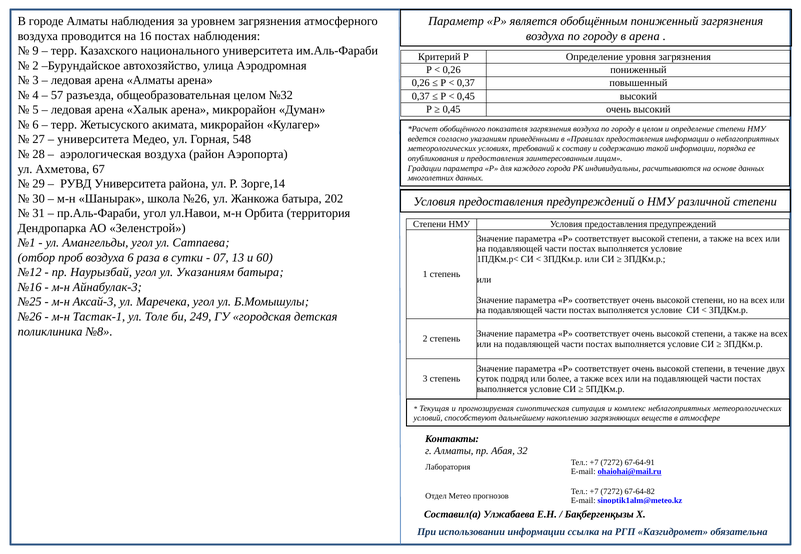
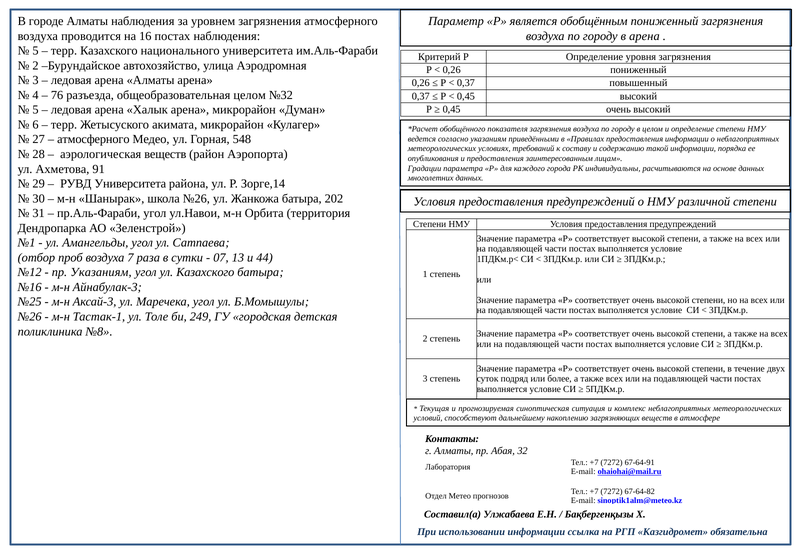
9 at (36, 51): 9 -> 5
57: 57 -> 76
университета at (93, 140): университета -> атмосферного
аэрологическая воздуха: воздуха -> веществ
67: 67 -> 91
воздуха 6: 6 -> 7
60: 60 -> 44
пр Наурызбай: Наурызбай -> Указаниям
ул Указаниям: Указаниям -> Казахского
